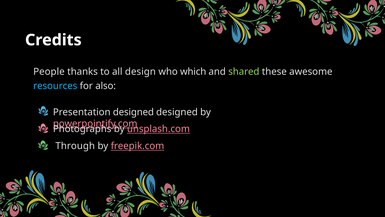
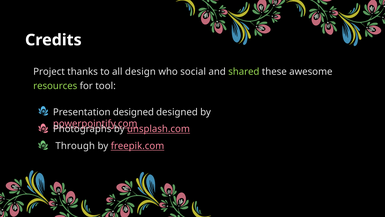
People: People -> Project
which: which -> social
resources colour: light blue -> light green
also: also -> tool
